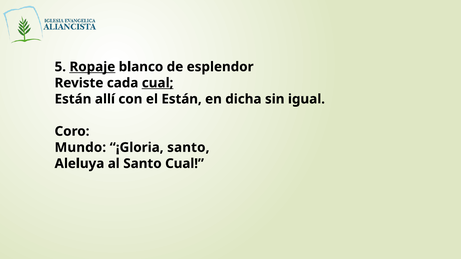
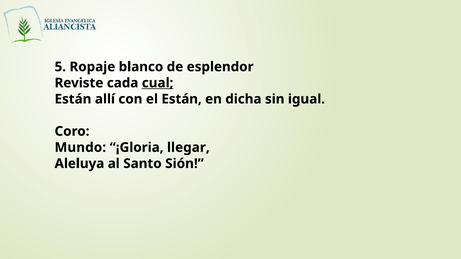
Ropaje underline: present -> none
¡Gloria santo: santo -> llegar
Santo Cual: Cual -> Sión
